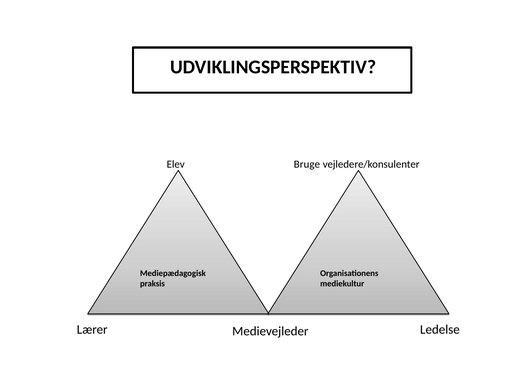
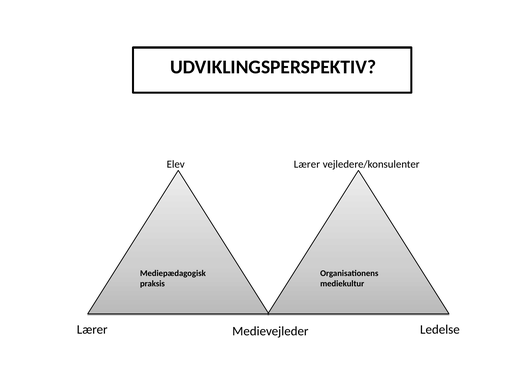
Elev Bruge: Bruge -> Lærer
